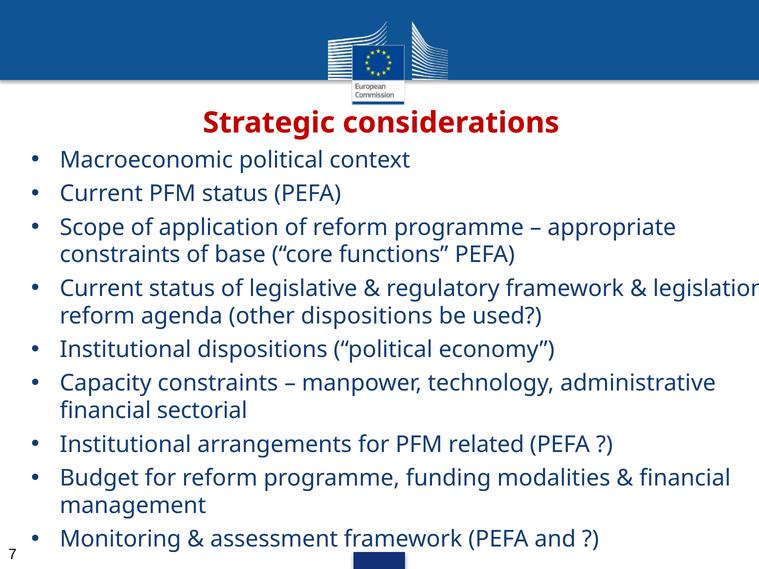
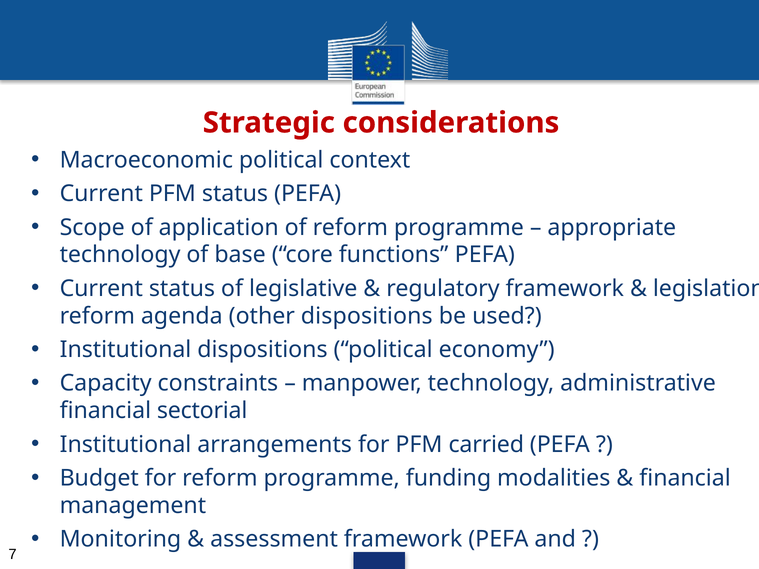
constraints at (120, 255): constraints -> technology
related: related -> carried
